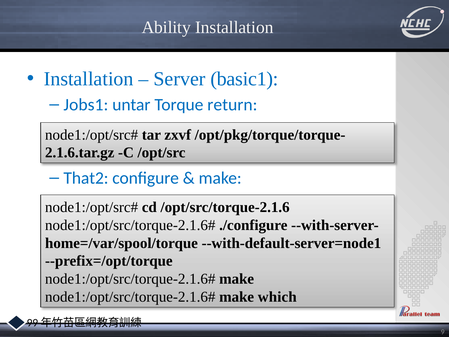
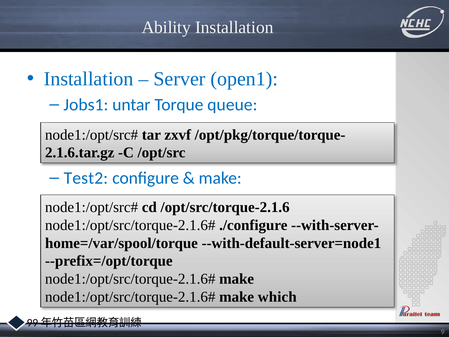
basic1: basic1 -> open1
return: return -> queue
That2: That2 -> Test2
